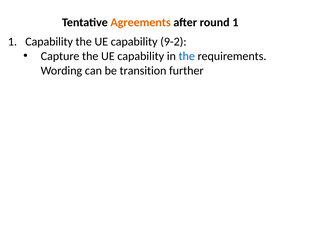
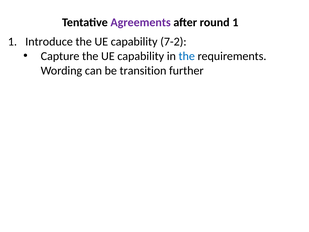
Agreements colour: orange -> purple
1 Capability: Capability -> Introduce
9-2: 9-2 -> 7-2
